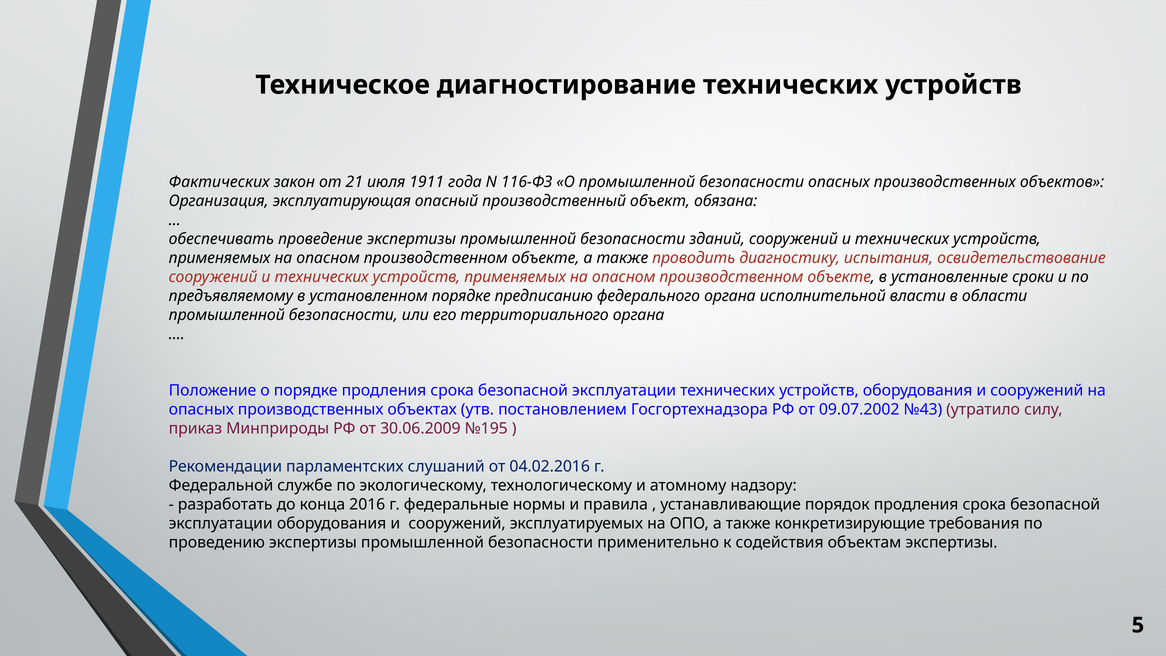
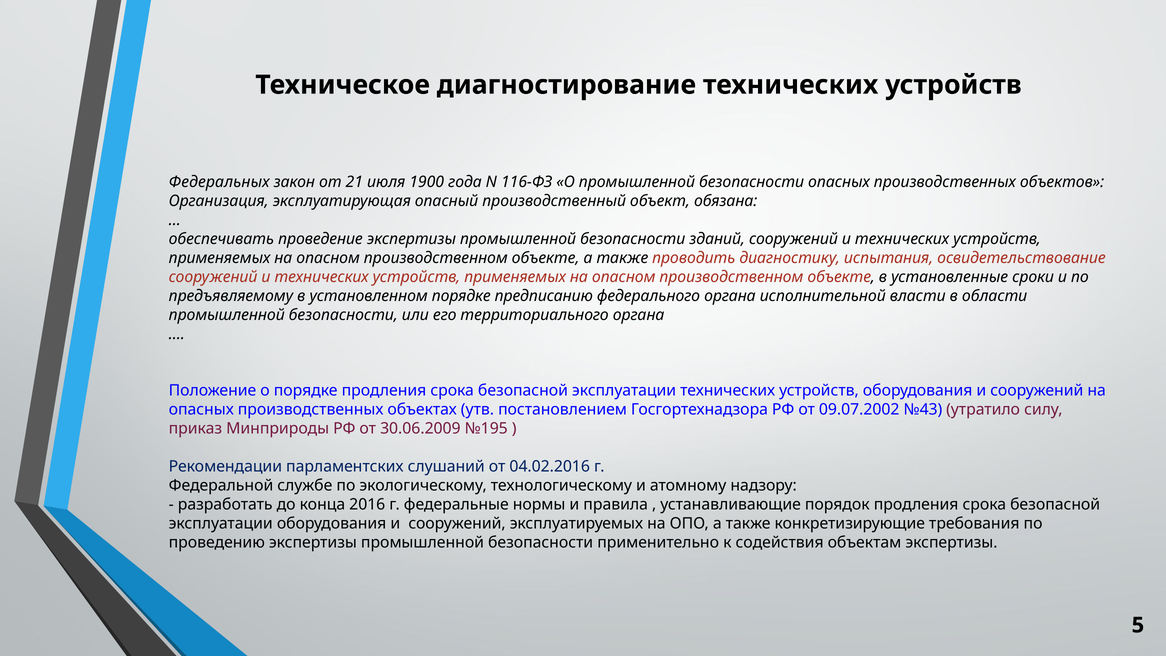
Фактических: Фактических -> Федеральных
1911: 1911 -> 1900
